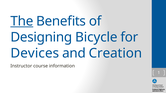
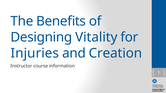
The underline: present -> none
Bicycle: Bicycle -> Vitality
Devices: Devices -> Injuries
